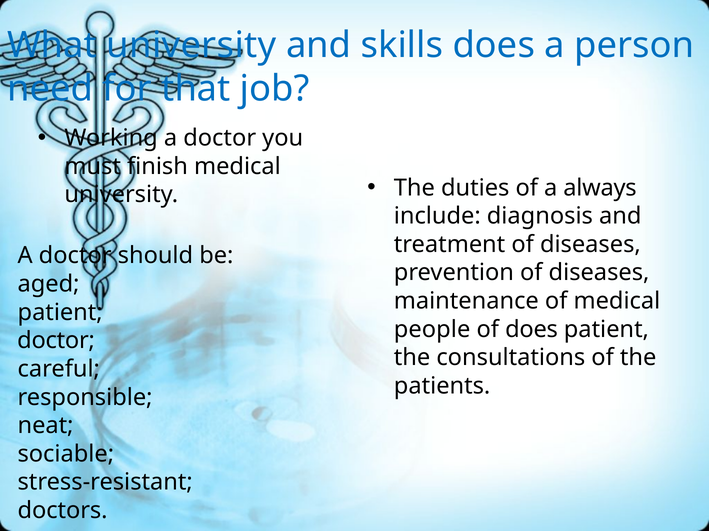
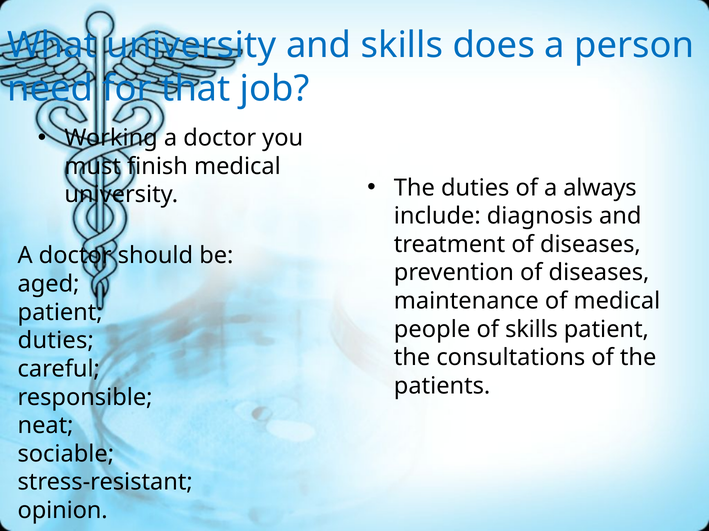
of does: does -> skills
doctor at (56, 341): doctor -> duties
doctors: doctors -> opinion
